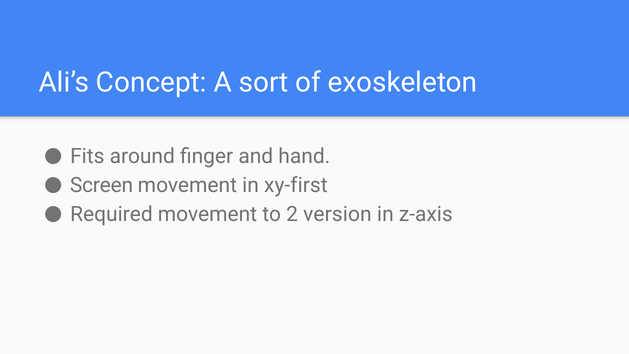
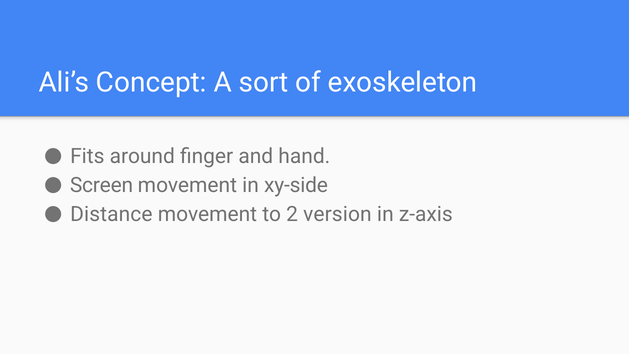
xy-first: xy-first -> xy-side
Required: Required -> Distance
